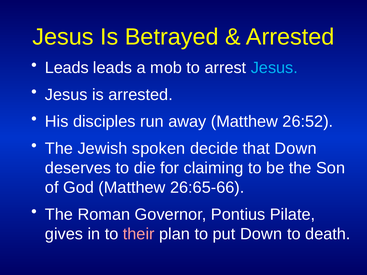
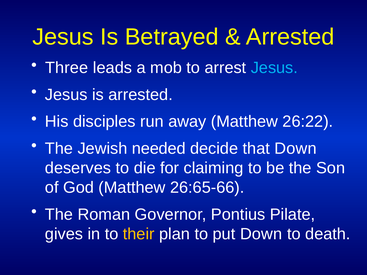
Leads at (67, 68): Leads -> Three
26:52: 26:52 -> 26:22
spoken: spoken -> needed
their colour: pink -> yellow
